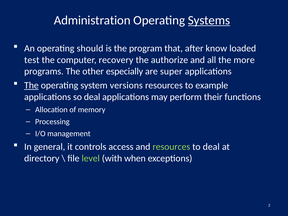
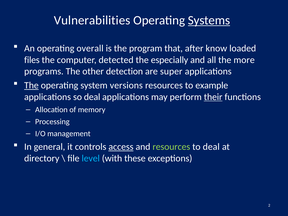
Administration: Administration -> Vulnerabilities
should: should -> overall
test: test -> files
recovery: recovery -> detected
authorize: authorize -> especially
especially: especially -> detection
their underline: none -> present
access underline: none -> present
level colour: light green -> light blue
when: when -> these
